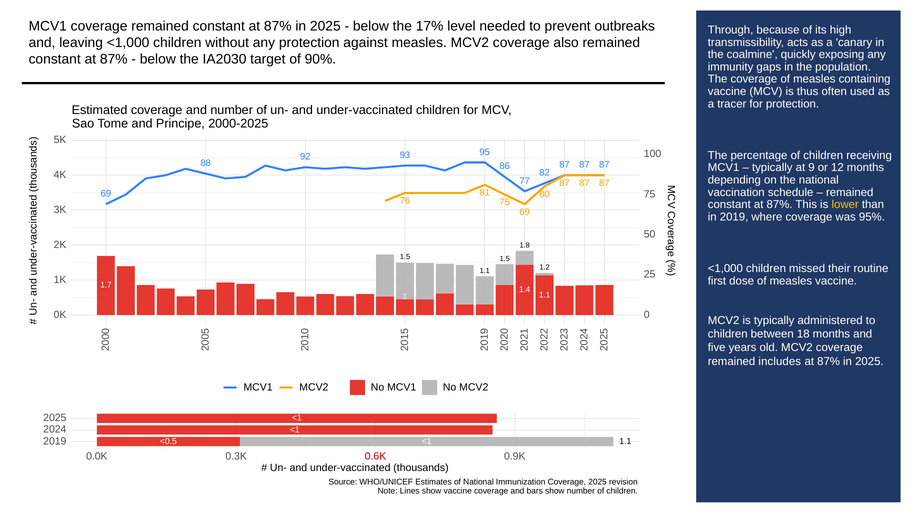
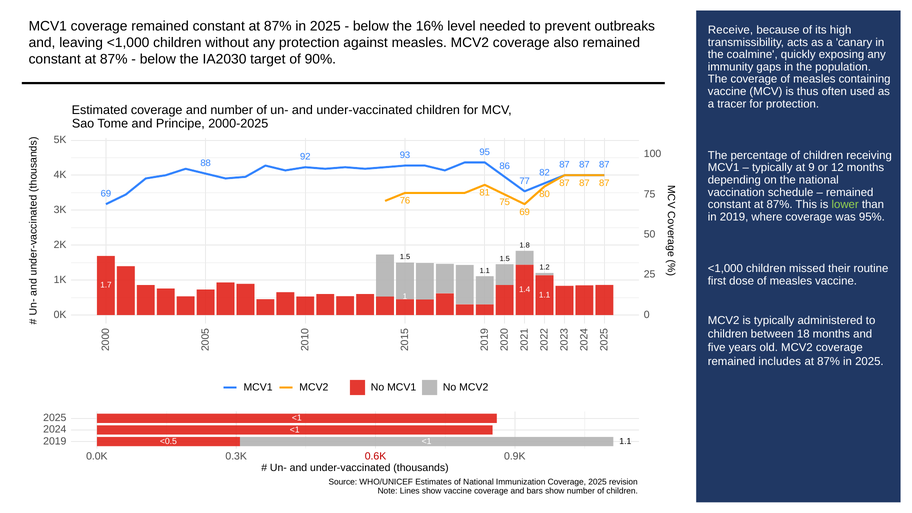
17%: 17% -> 16%
Through: Through -> Receive
lower colour: yellow -> light green
